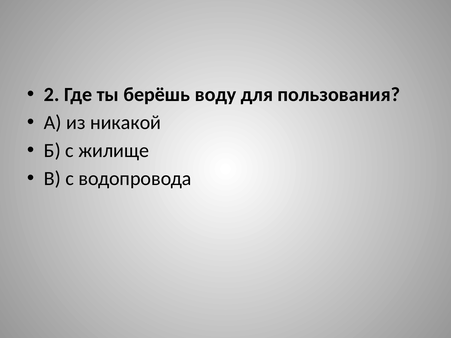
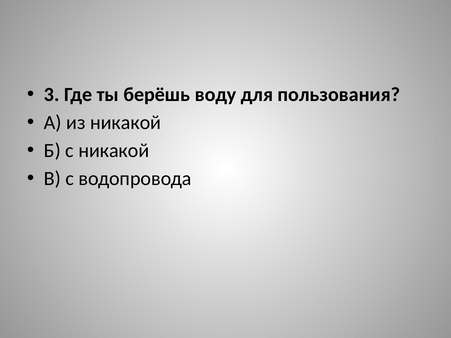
2: 2 -> 3
с жилище: жилище -> никакой
